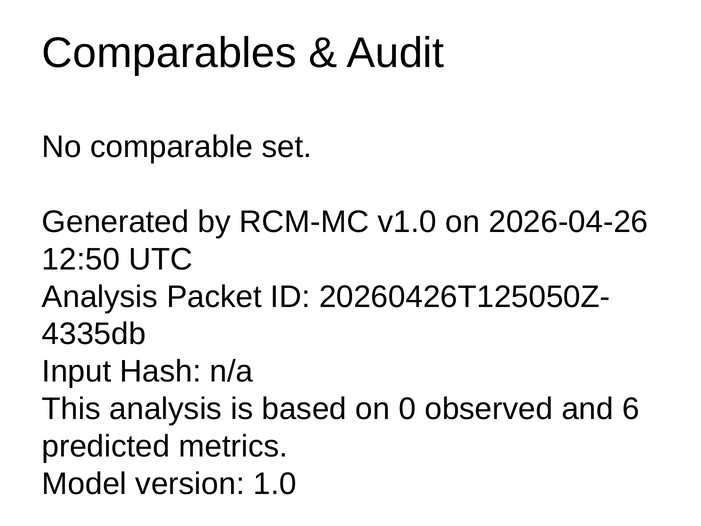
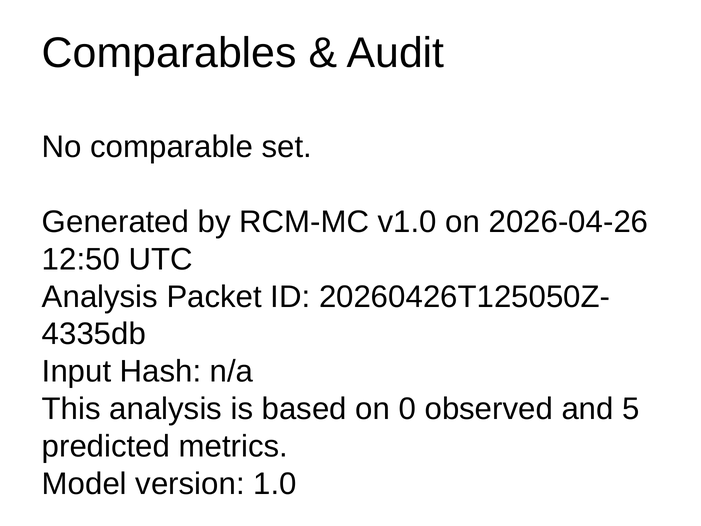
6: 6 -> 5
